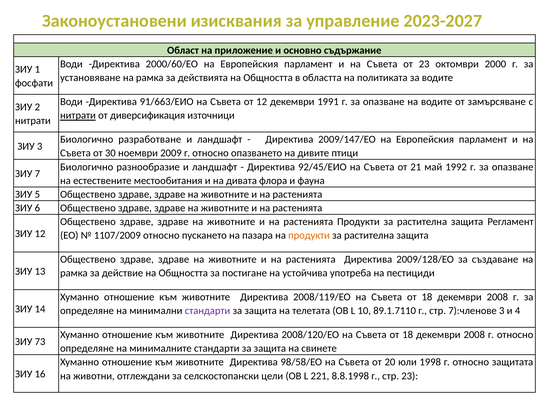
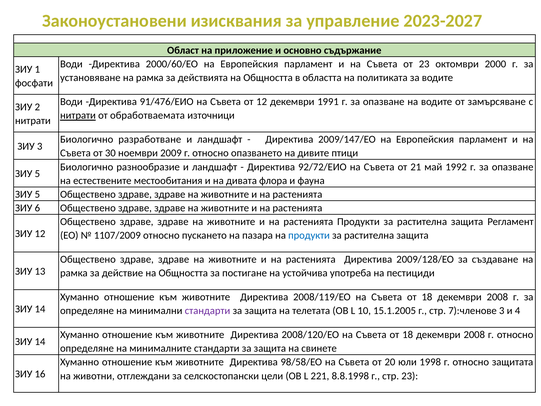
91/663/ЕИО: 91/663/ЕИО -> 91/476/ЕИО
диверсификация: диверсификация -> обработваемата
92/45/ЕИО: 92/45/ЕИО -> 92/72/ЕИО
7 at (37, 174): 7 -> 5
продукти at (309, 235) colour: orange -> blue
89.1.7110: 89.1.7110 -> 15.1.2005
73 at (40, 341): 73 -> 14
